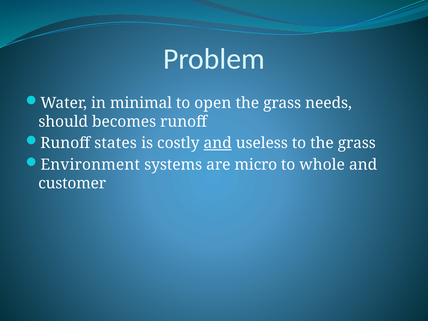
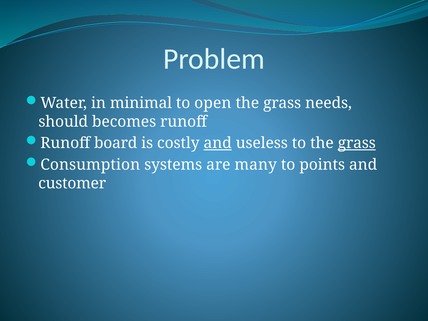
states: states -> board
grass at (357, 143) underline: none -> present
Environment: Environment -> Consumption
micro: micro -> many
whole: whole -> points
